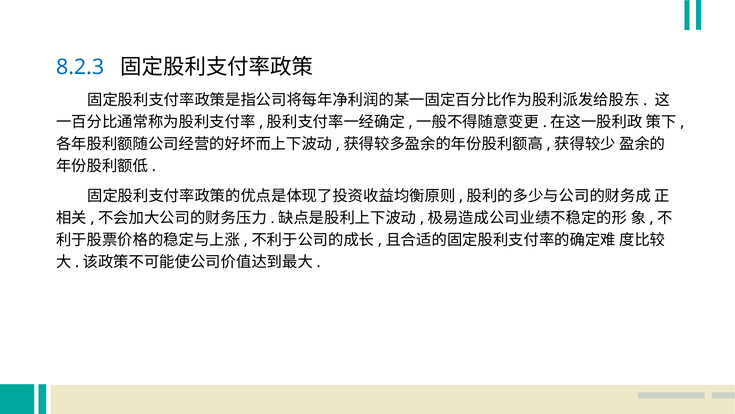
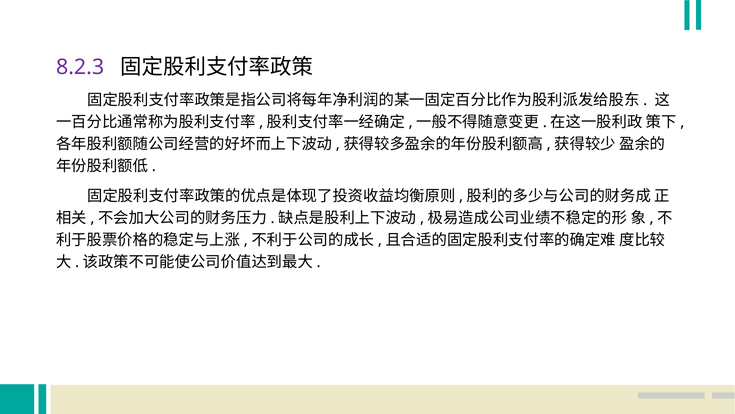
8.2.3 colour: blue -> purple
